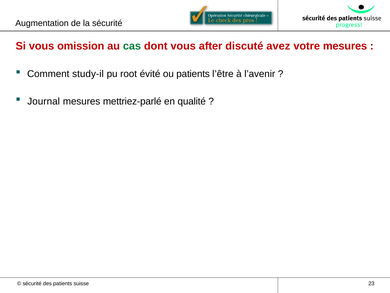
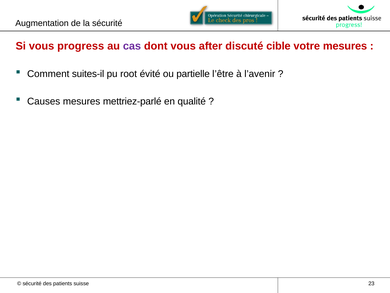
omission: omission -> progress
cas colour: green -> purple
avez: avez -> cible
study-il: study-il -> suites-il
ou patients: patients -> partielle
Journal: Journal -> Causes
